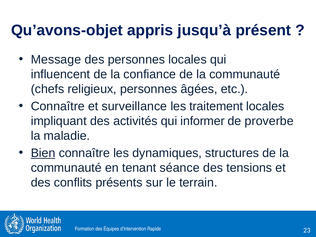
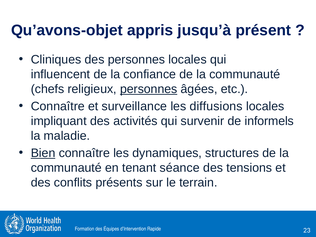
Message: Message -> Cliniques
personnes at (149, 89) underline: none -> present
traitement: traitement -> diffusions
informer: informer -> survenir
proverbe: proverbe -> informels
